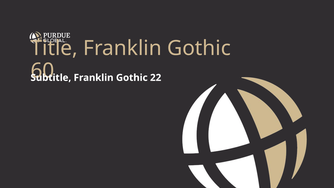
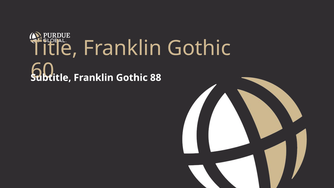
22: 22 -> 88
